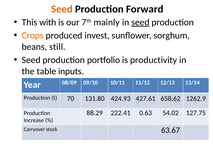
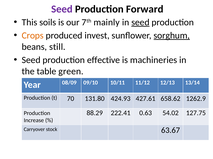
Seed at (62, 9) colour: orange -> purple
with: with -> soils
sorghum underline: none -> present
portfolio: portfolio -> effective
productivity: productivity -> machineries
inputs: inputs -> green
